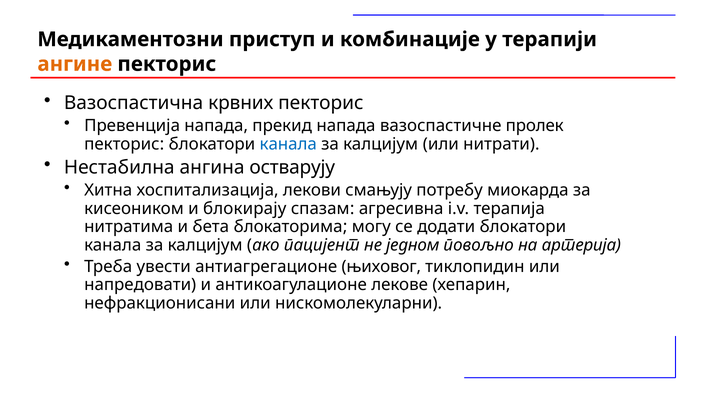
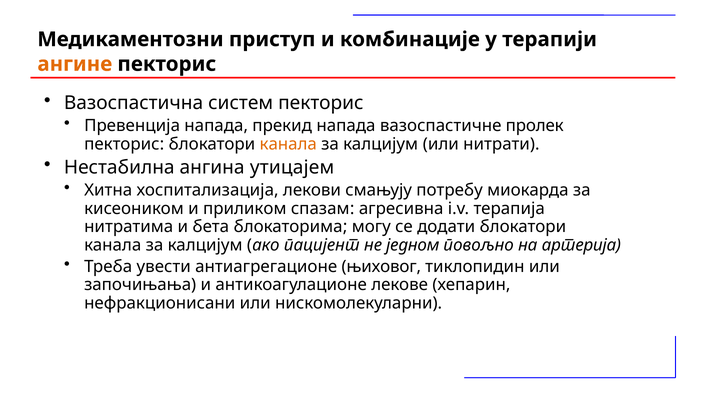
крвних: крвних -> систем
канала at (288, 144) colour: blue -> orange
остварују: остварују -> утицајем
блокирају: блокирају -> приликом
напредовати: напредовати -> започињања
